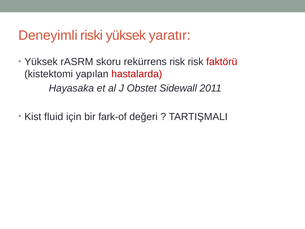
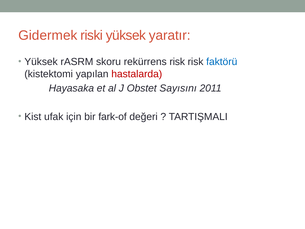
Deneyimli: Deneyimli -> Gidermek
faktörü colour: red -> blue
Sidewall: Sidewall -> Sayısını
fluid: fluid -> ufak
